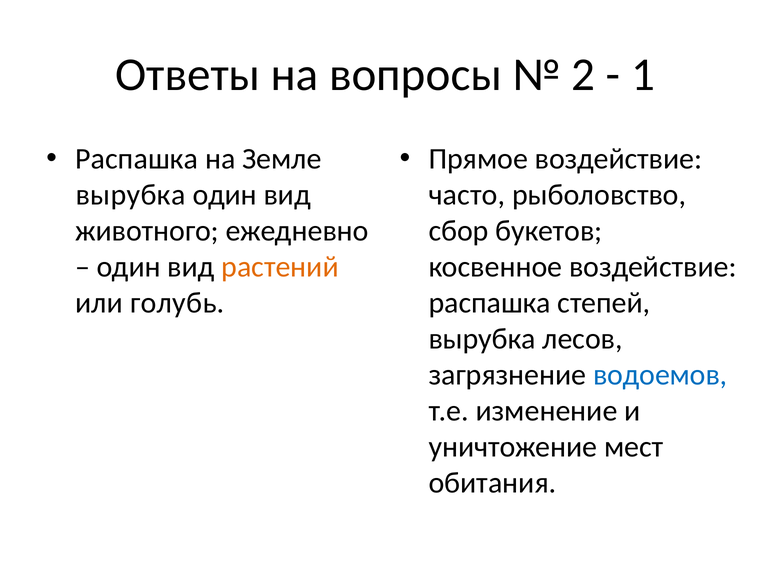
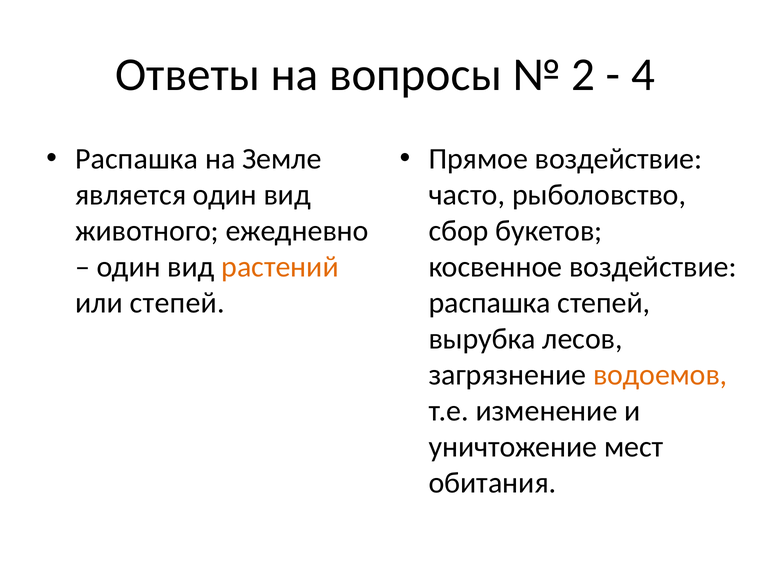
1: 1 -> 4
вырубка at (131, 195): вырубка -> является
или голубь: голубь -> степей
водоемов colour: blue -> orange
